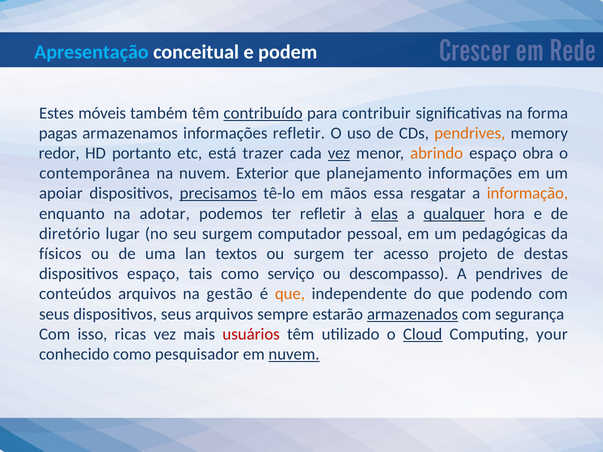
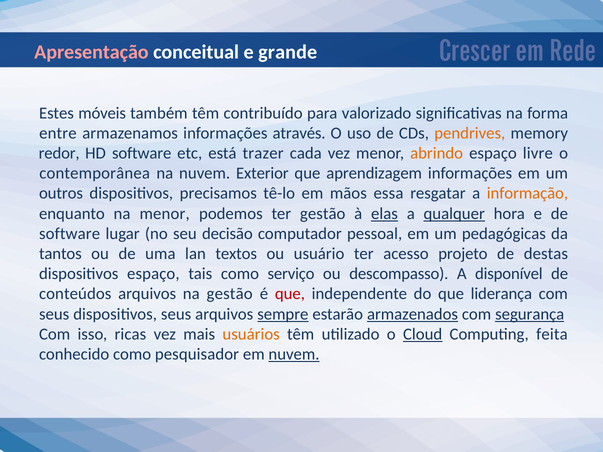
Apresentação colour: light blue -> pink
podem: podem -> grande
contribuído underline: present -> none
contribuir: contribuir -> valorizado
pagas: pagas -> entre
informações refletir: refletir -> através
HD portanto: portanto -> software
vez at (339, 153) underline: present -> none
obra: obra -> livre
planejamento: planejamento -> aprendizagem
apoiar: apoiar -> outros
precisamos underline: present -> none
na adotar: adotar -> menor
ter refletir: refletir -> gestão
diretório at (70, 234): diretório -> software
seu surgem: surgem -> decisão
físicos: físicos -> tantos
ou surgem: surgem -> usuário
A pendrives: pendrives -> disponível
que at (290, 294) colour: orange -> red
podendo: podendo -> liderança
sempre underline: none -> present
segurança underline: none -> present
usuários colour: red -> orange
your: your -> feita
